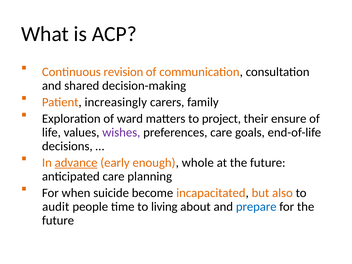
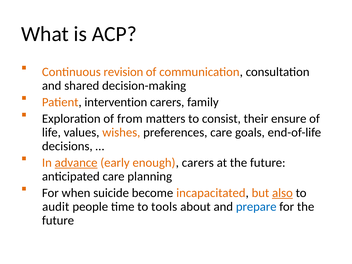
increasingly: increasingly -> intervention
ward: ward -> from
project: project -> consist
wishes colour: purple -> orange
enough whole: whole -> carers
also underline: none -> present
living: living -> tools
